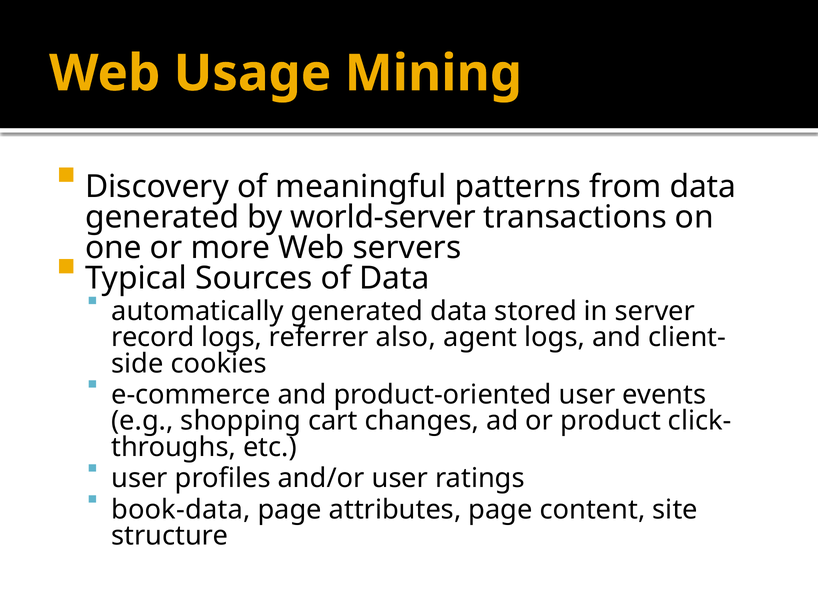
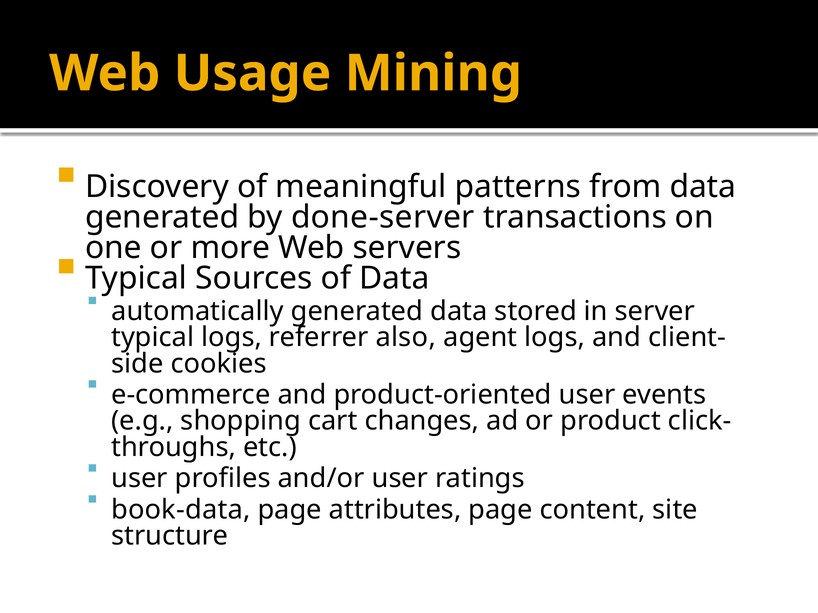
world-server: world-server -> done-server
record at (153, 338): record -> typical
